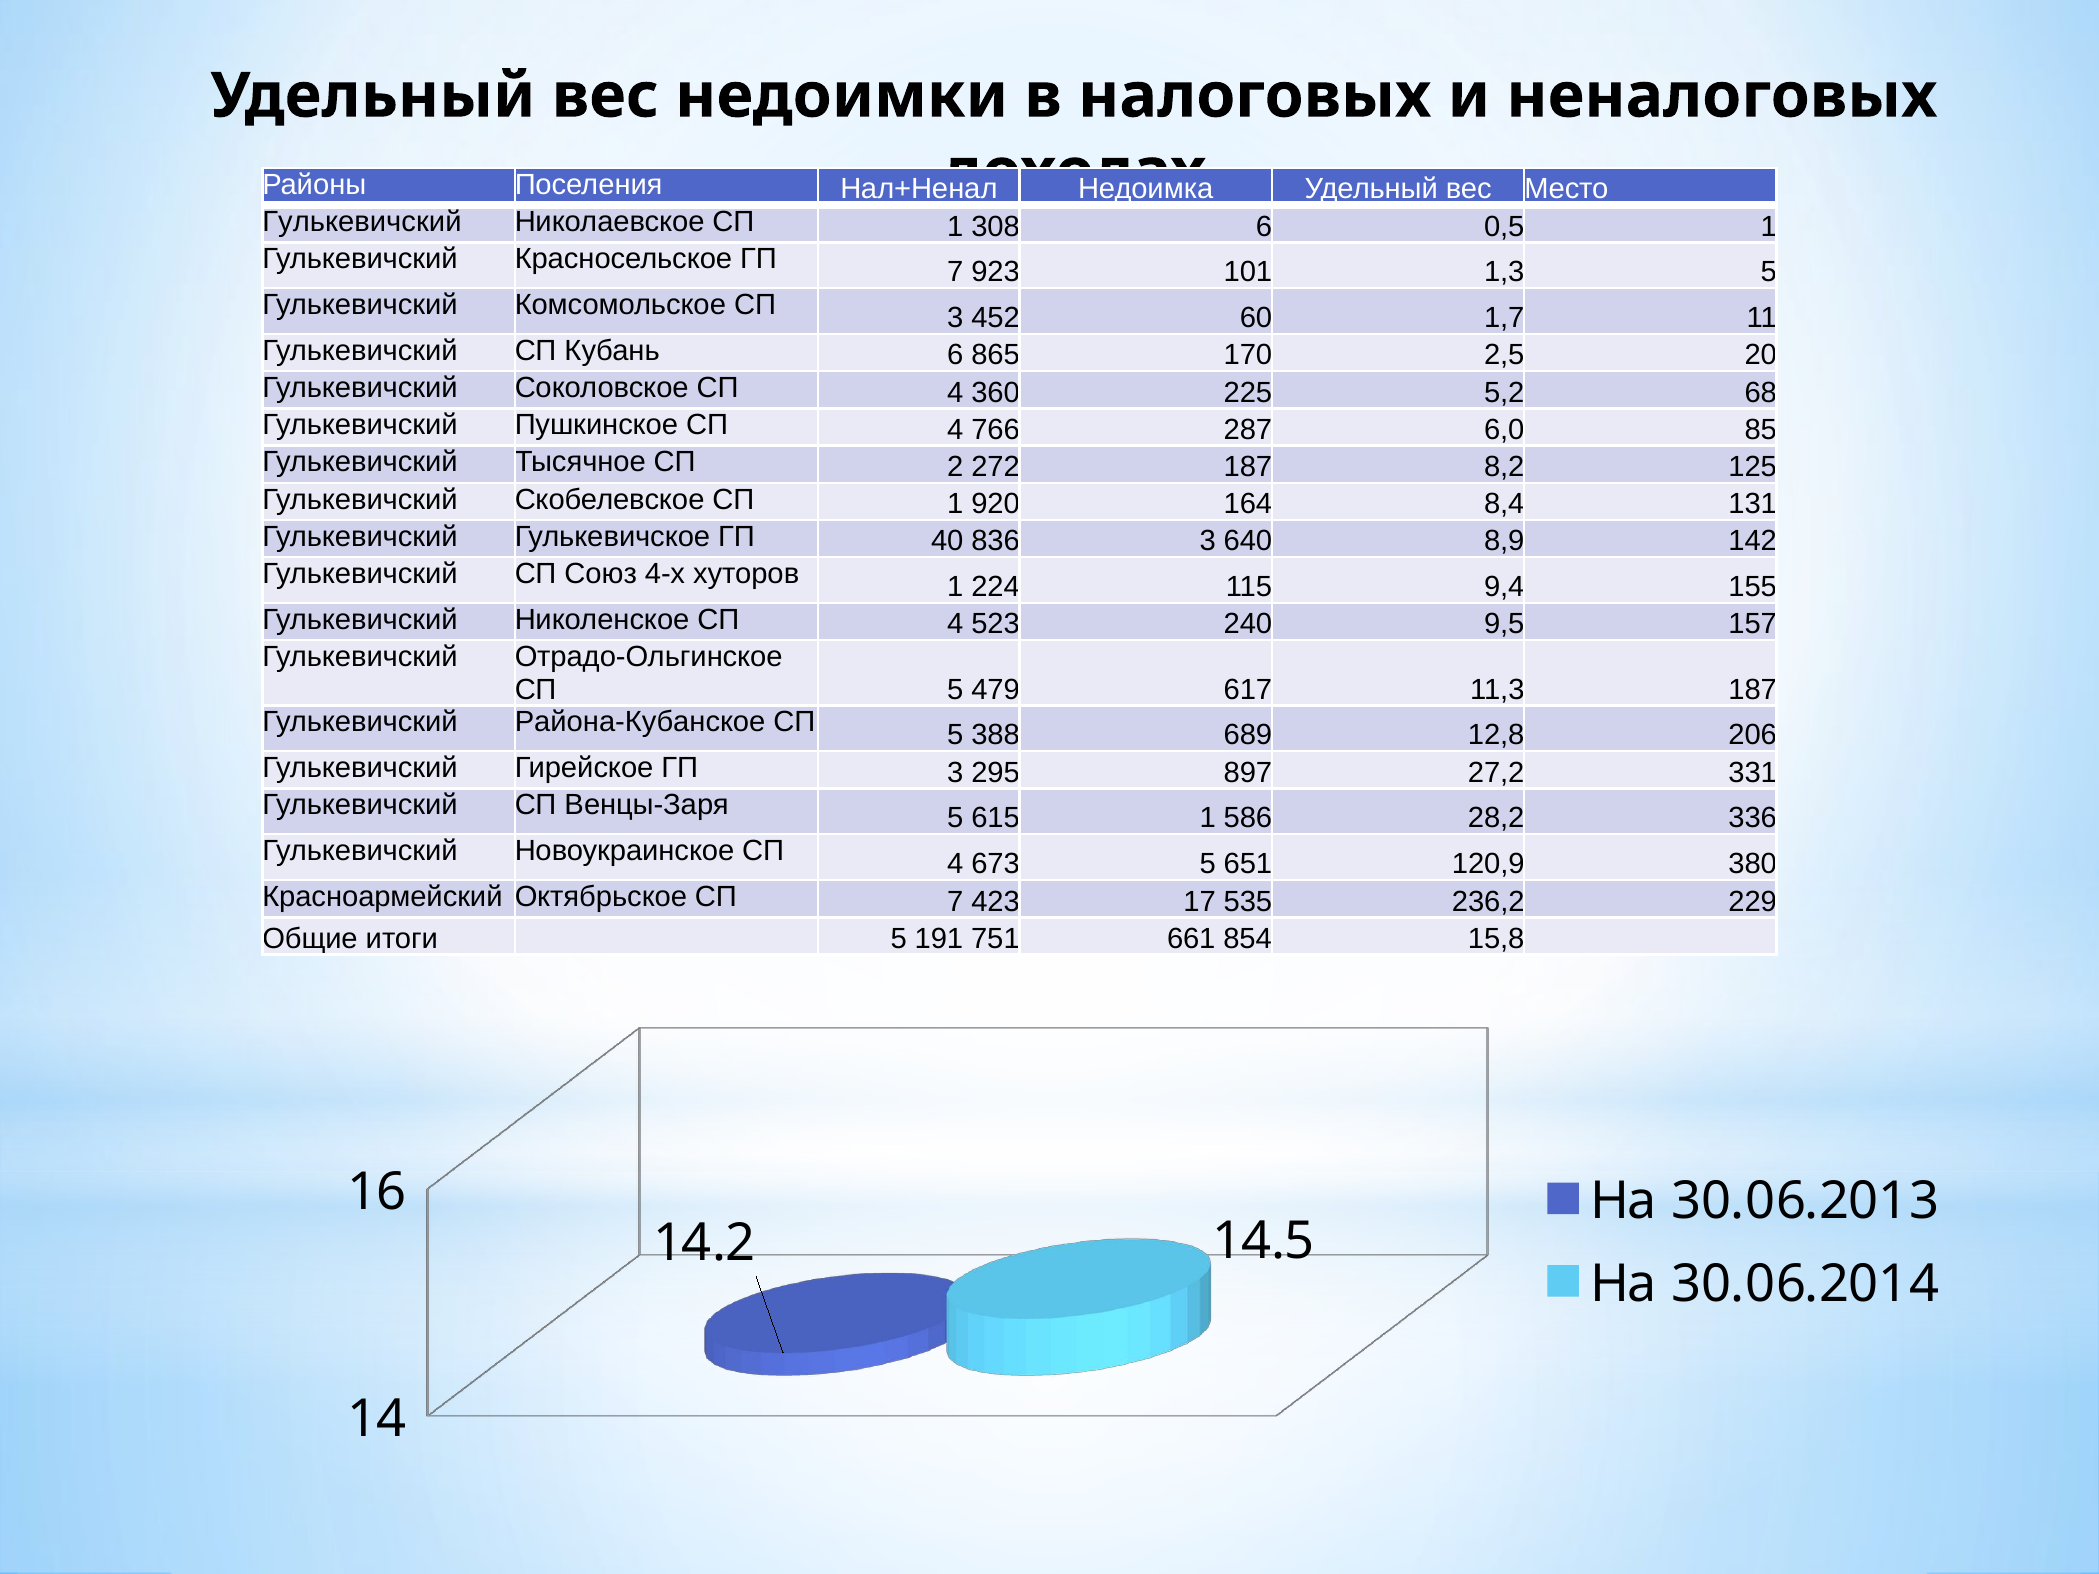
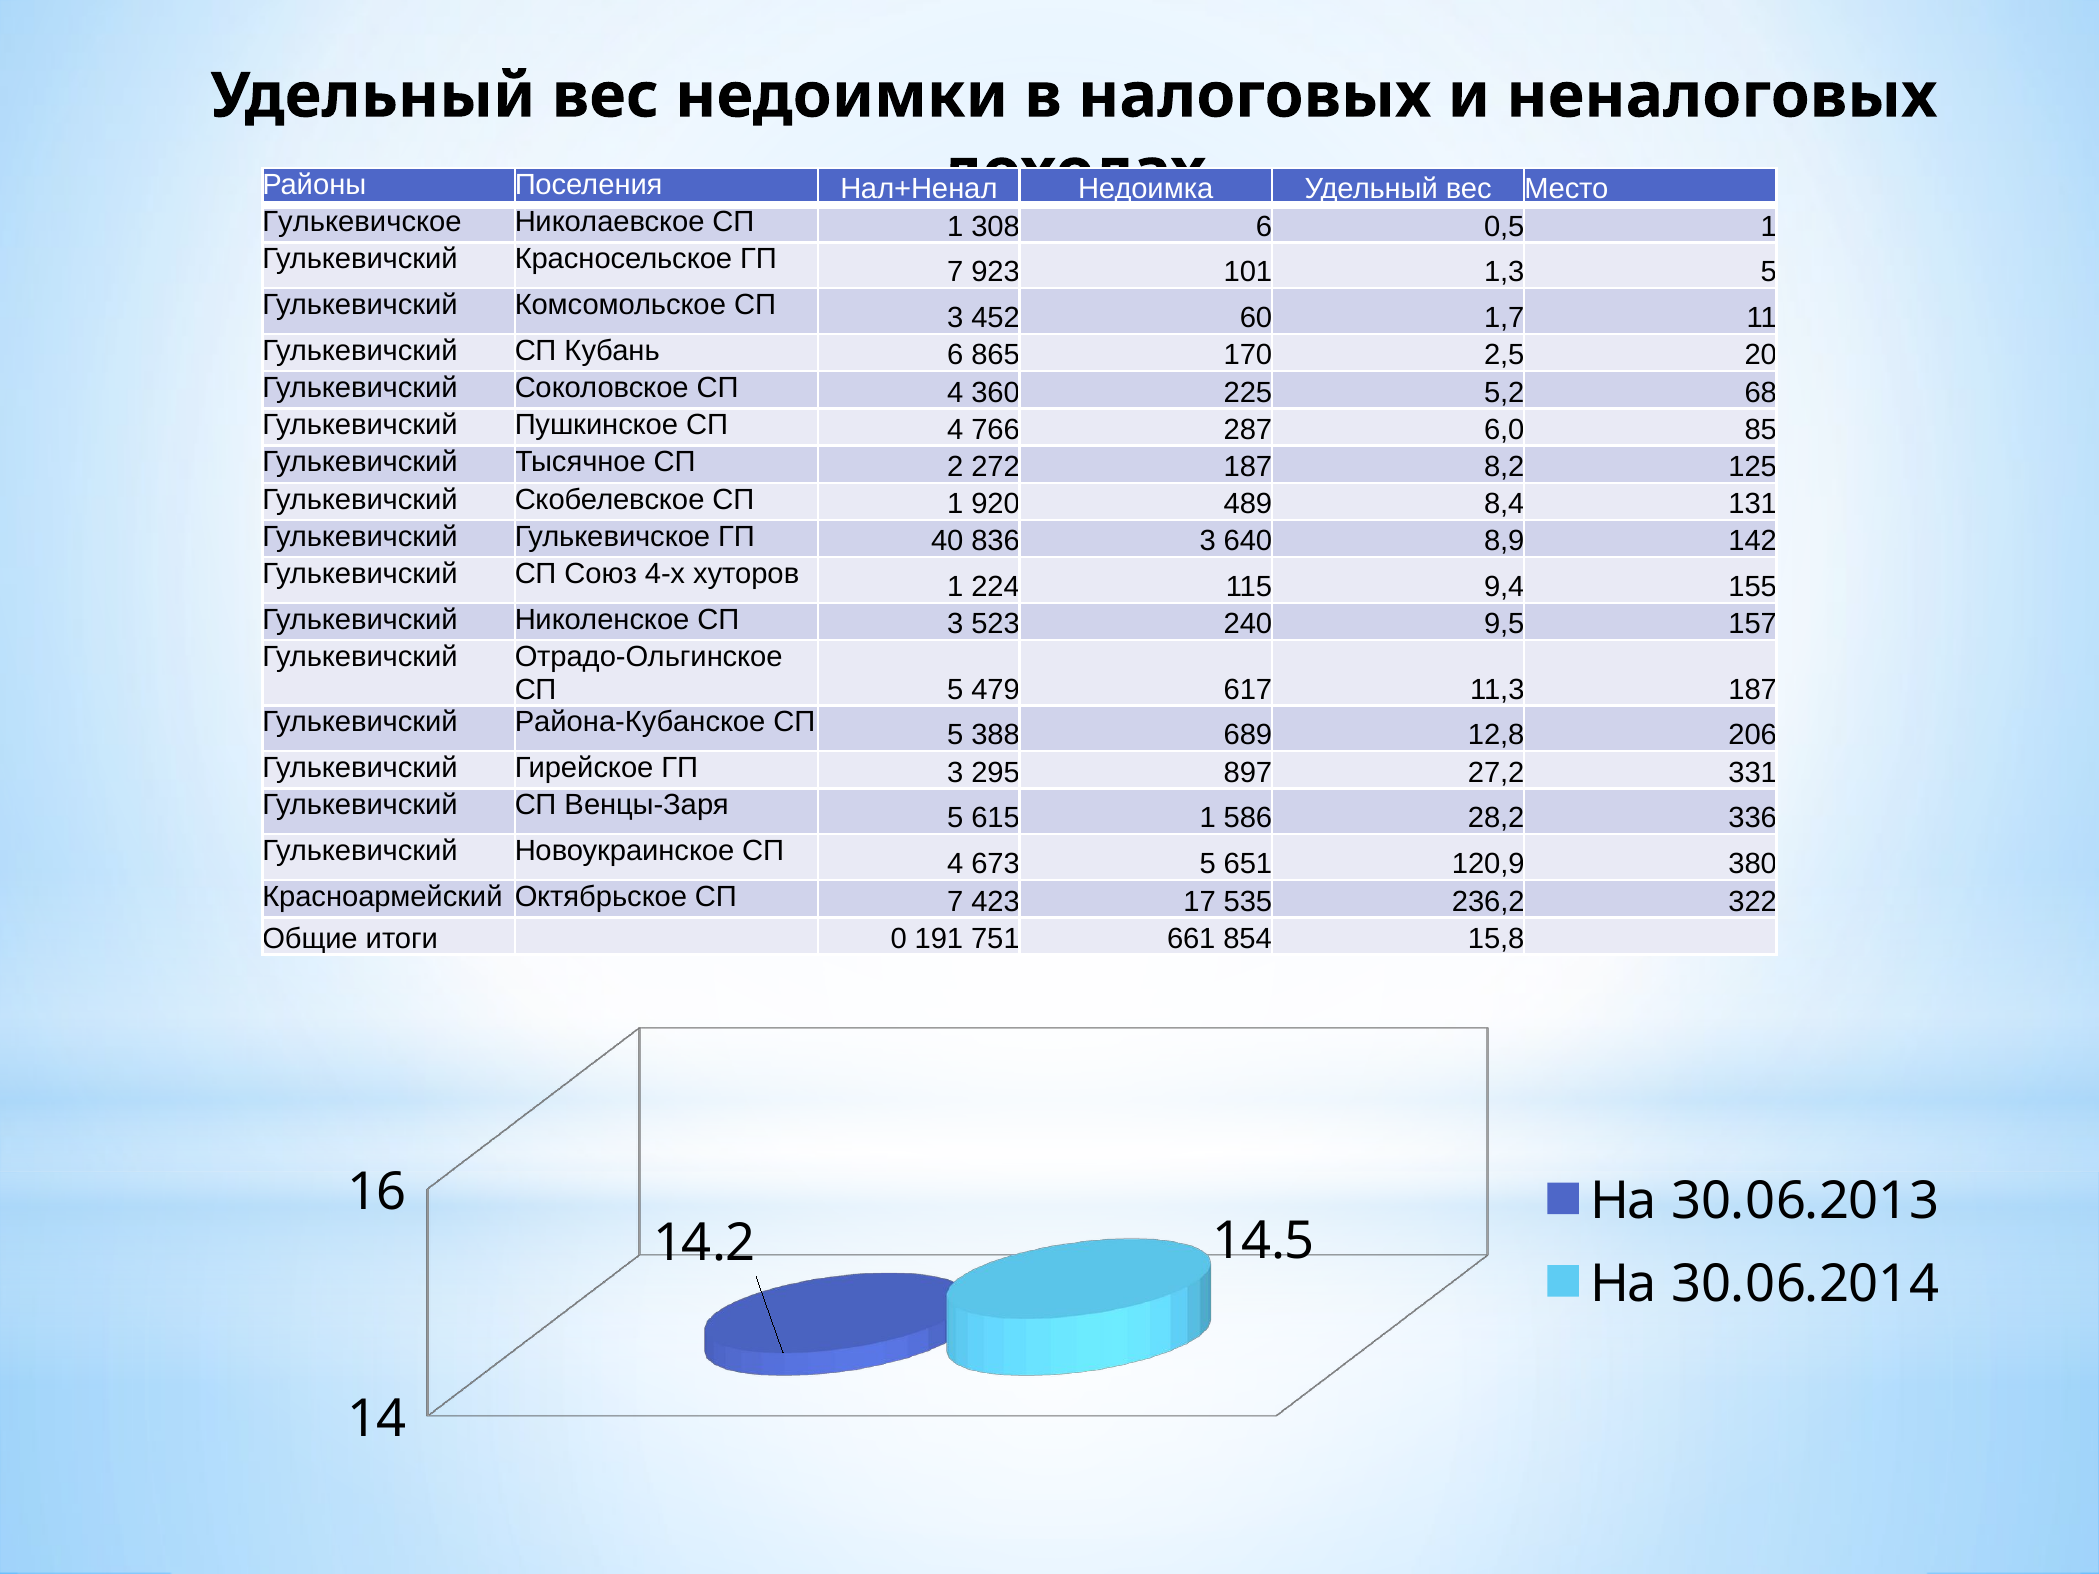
Гулькевичский at (362, 222): Гулькевичский -> Гулькевичское
164: 164 -> 489
Николенское СП 4: 4 -> 3
229: 229 -> 322
итоги 5: 5 -> 0
